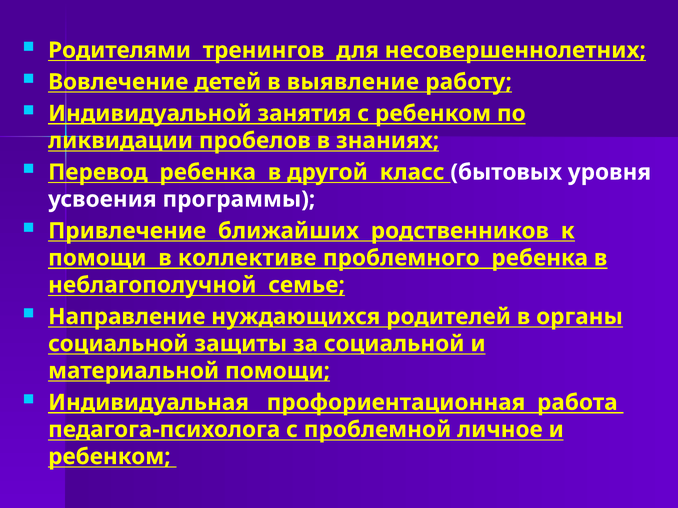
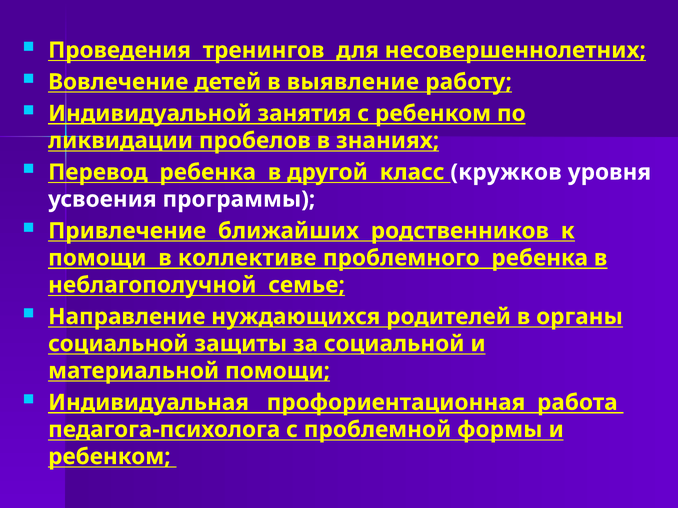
Родителями: Родителями -> Проведения
бытовых: бытовых -> кружков
личное: личное -> формы
